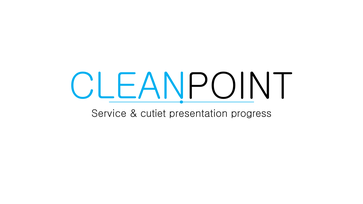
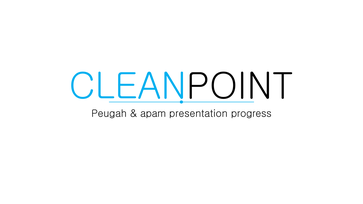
Service: Service -> Peugah
cutiet: cutiet -> apam
